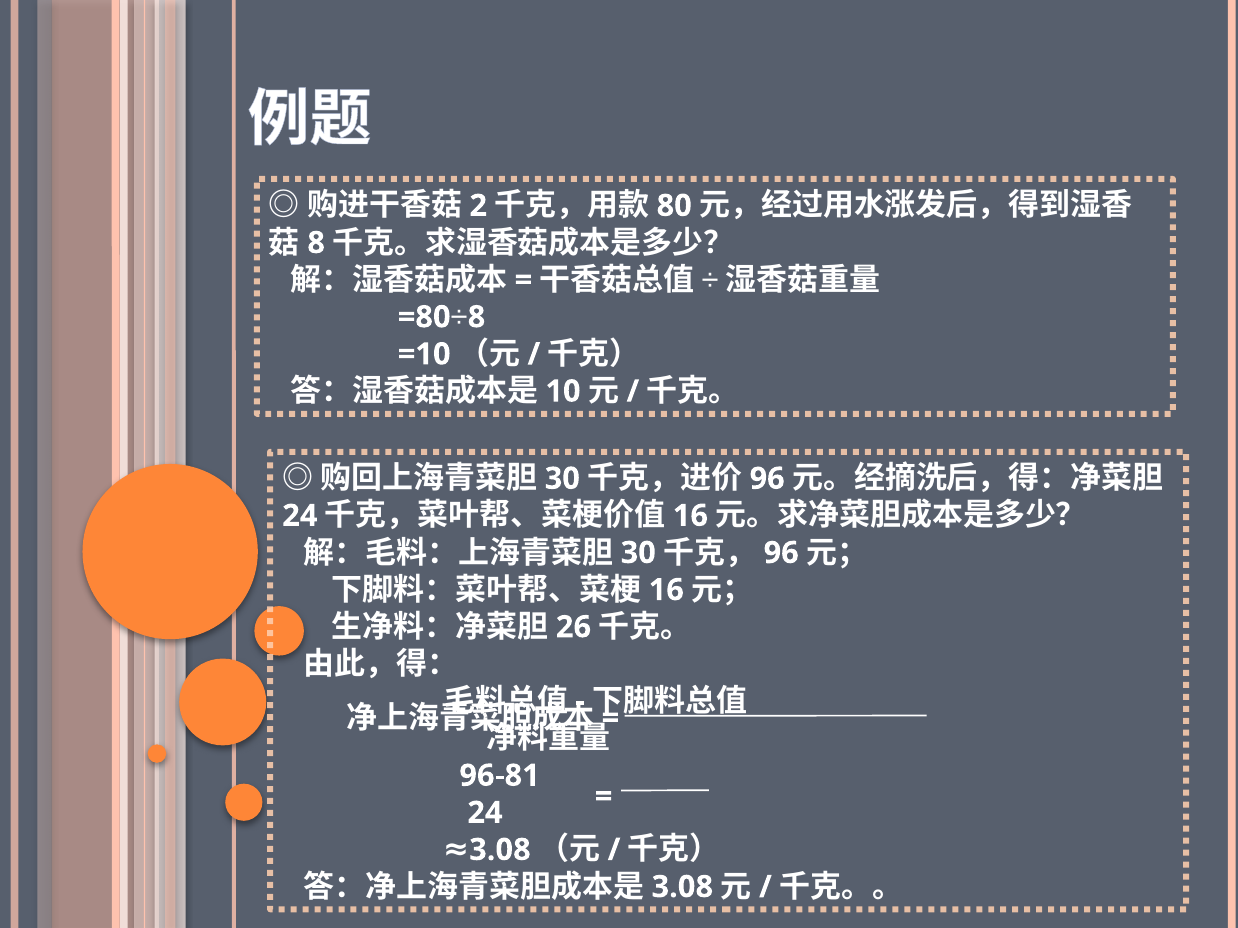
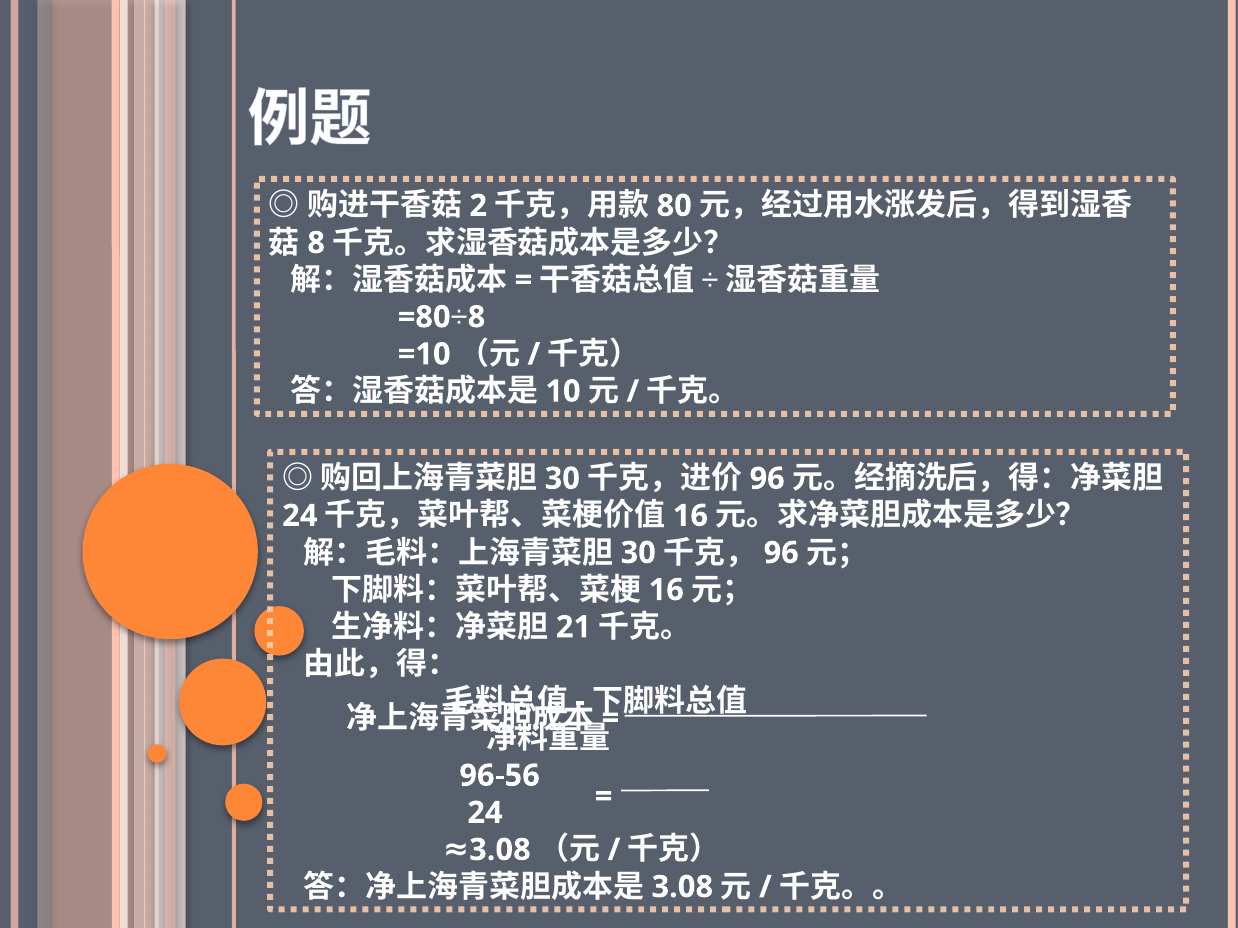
26: 26 -> 21
96-81: 96-81 -> 96-56
